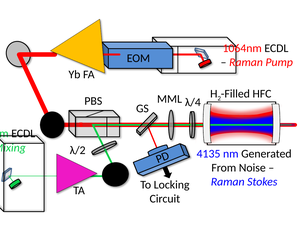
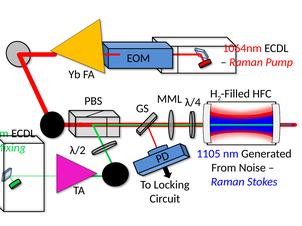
4135: 4135 -> 1105
